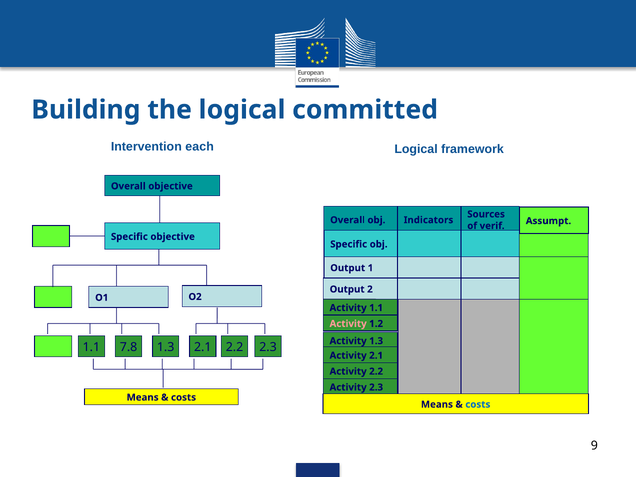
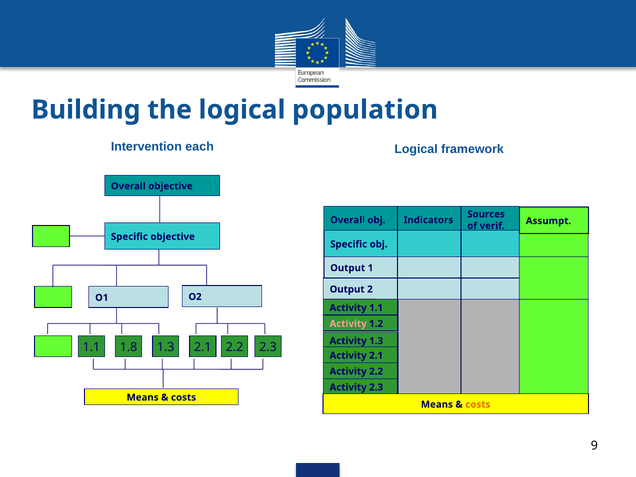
committed: committed -> population
7.8: 7.8 -> 1.8
costs at (478, 404) colour: blue -> orange
